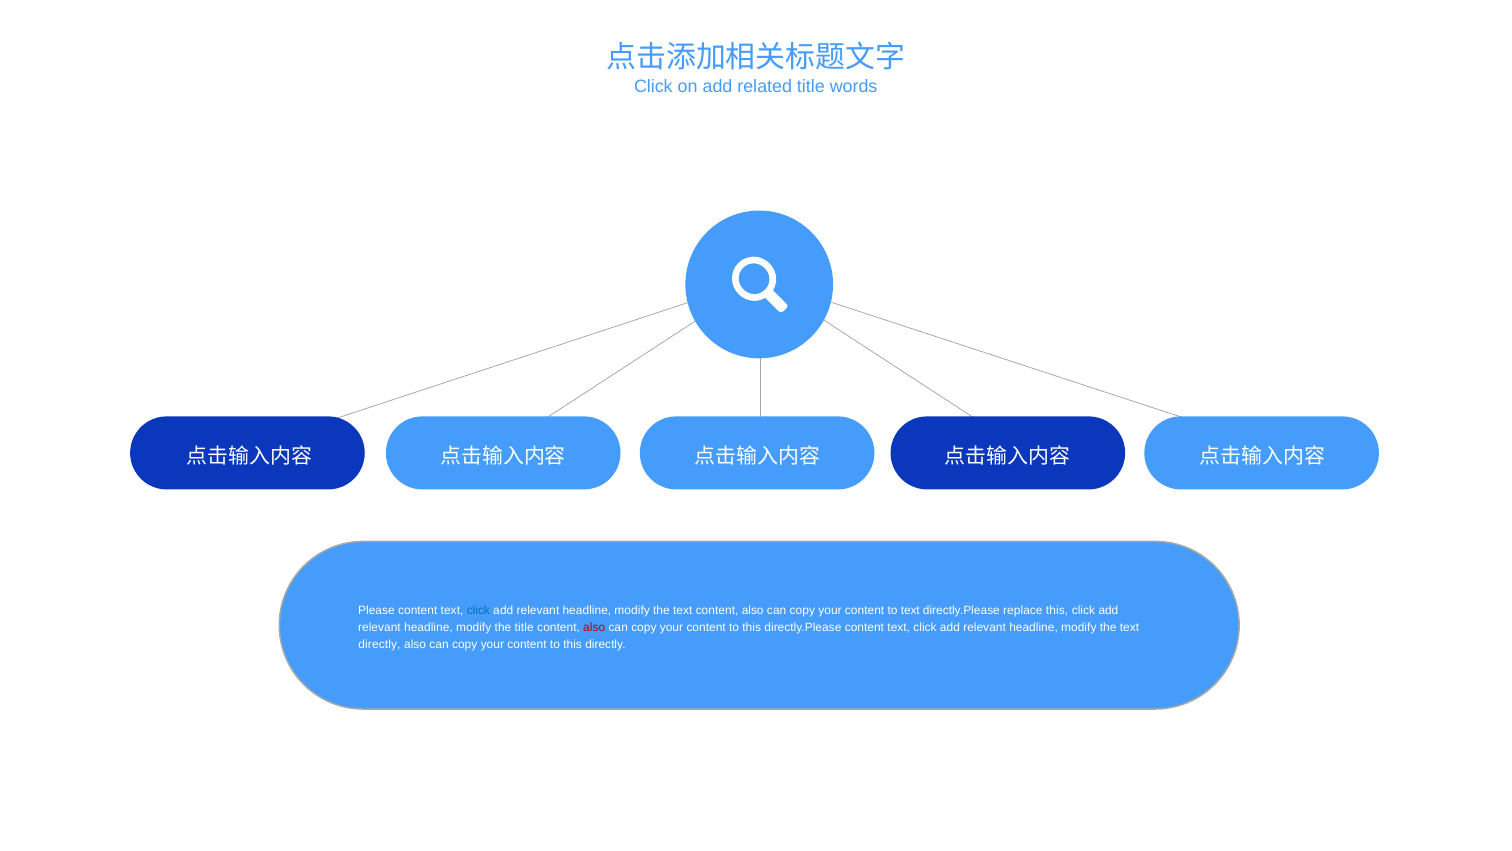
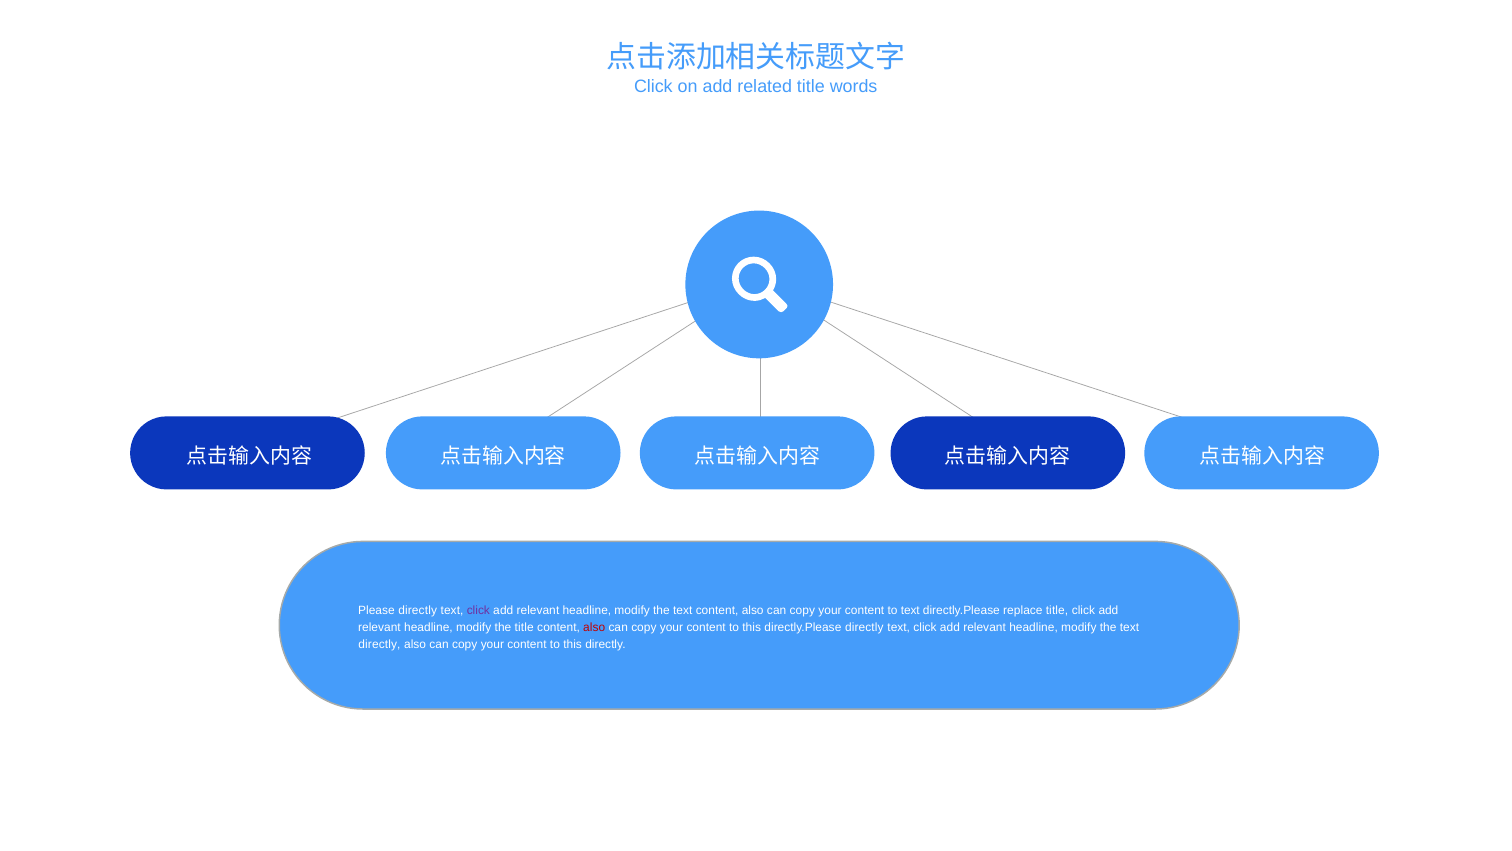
Please content: content -> directly
click at (478, 610) colour: blue -> purple
replace this: this -> title
directly.Please content: content -> directly
